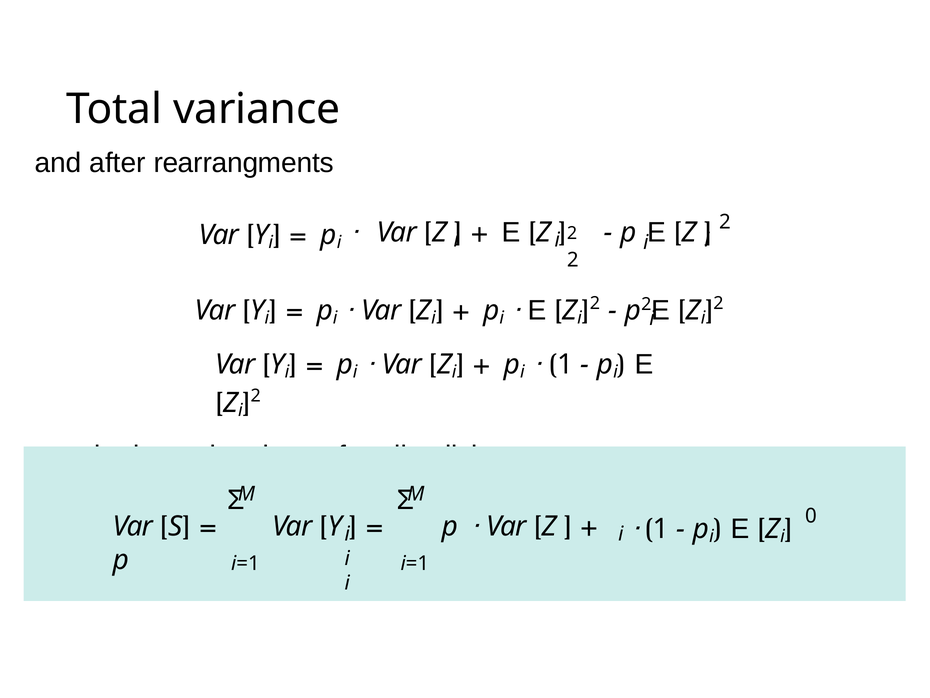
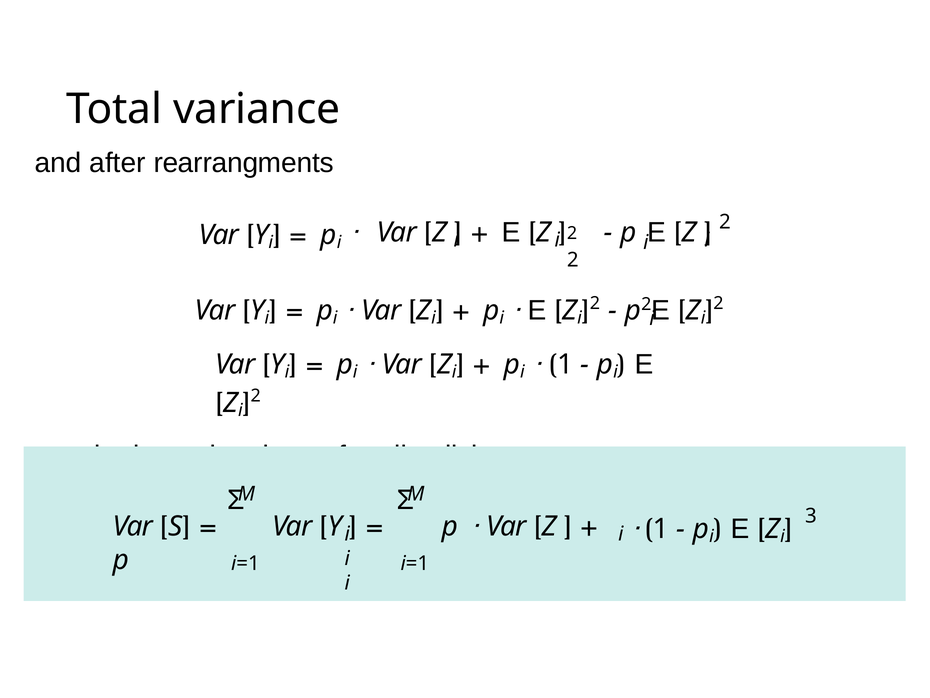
0: 0 -> 3
